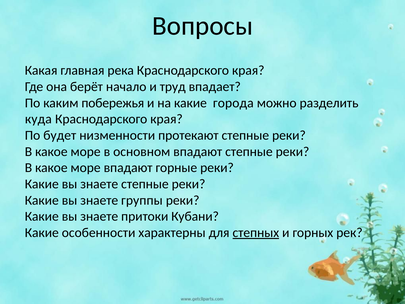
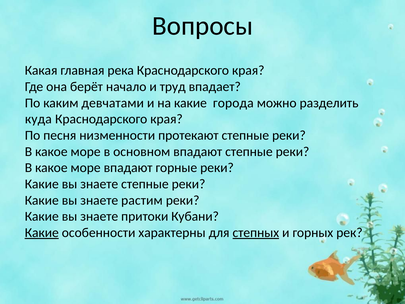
побережья: побережья -> девчатами
будет: будет -> песня
группы: группы -> растим
Какие at (42, 232) underline: none -> present
